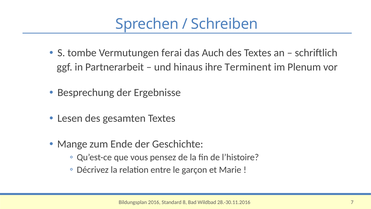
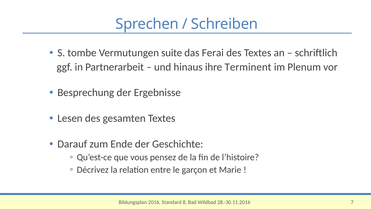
ferai: ferai -> suite
Auch: Auch -> Ferai
Mange: Mange -> Darauf
